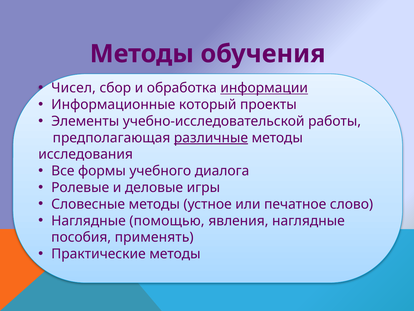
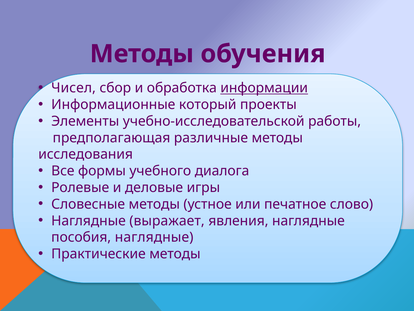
различные underline: present -> none
помощью: помощью -> выражает
пособия применять: применять -> наглядные
